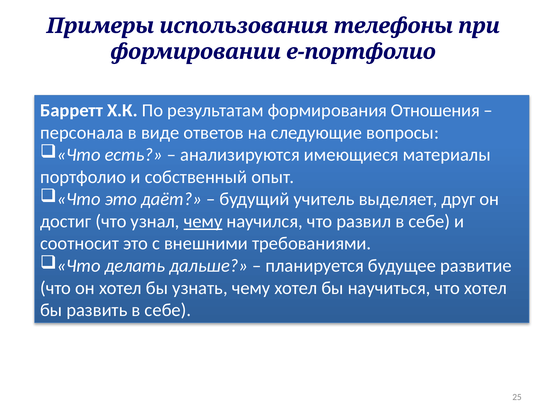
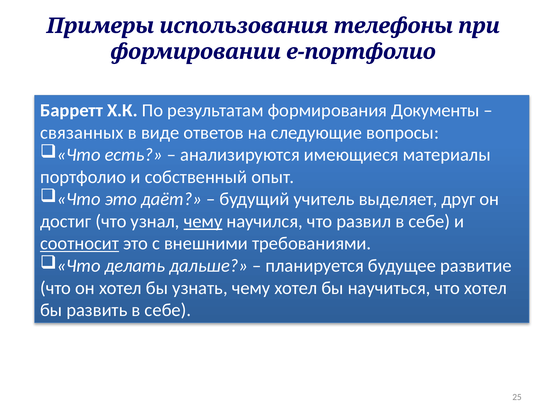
Отношения: Отношения -> Документы
персонала: персонала -> связанных
соотносит underline: none -> present
